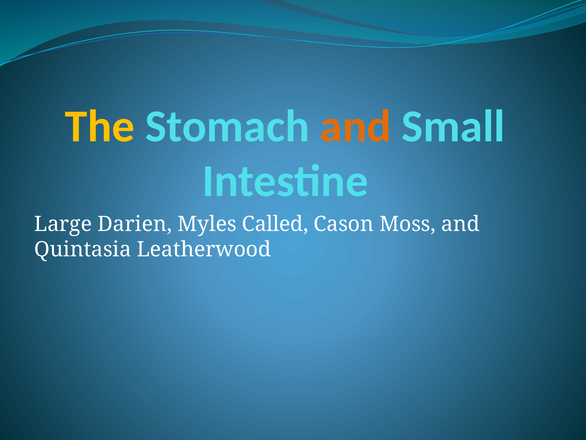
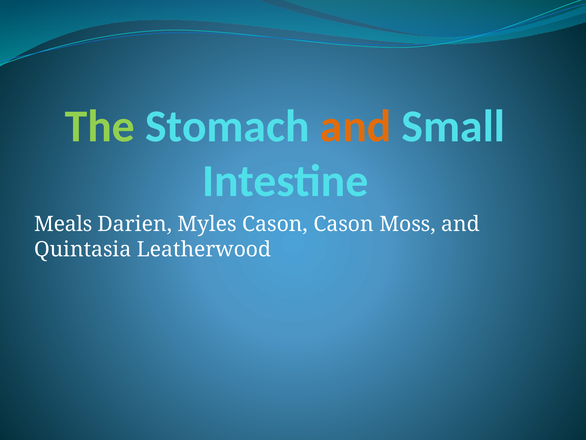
The colour: yellow -> light green
Large: Large -> Meals
Myles Called: Called -> Cason
